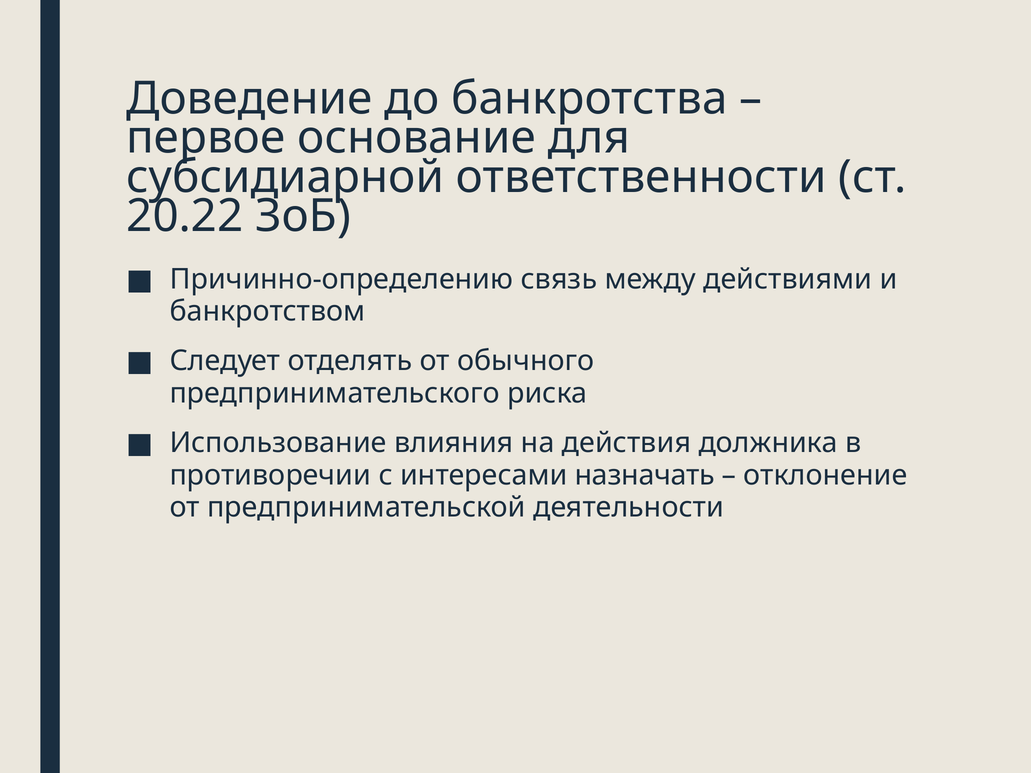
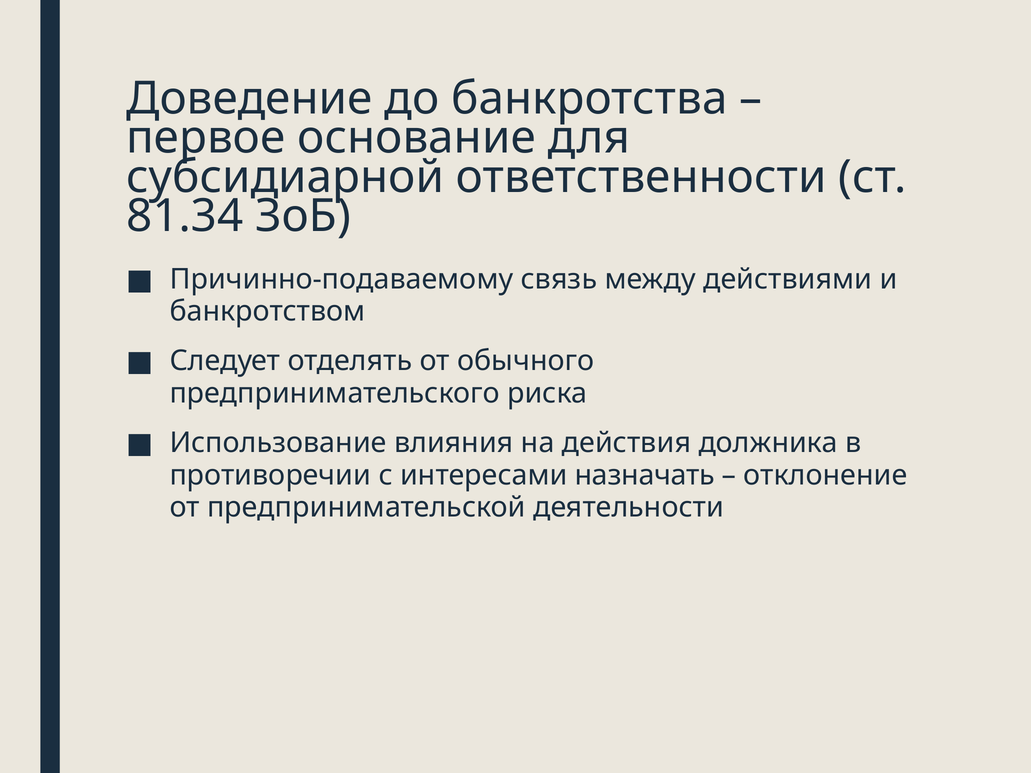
20.22: 20.22 -> 81.34
Причинно-определению: Причинно-определению -> Причинно-подаваемому
